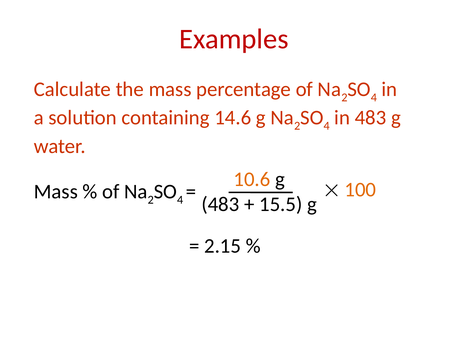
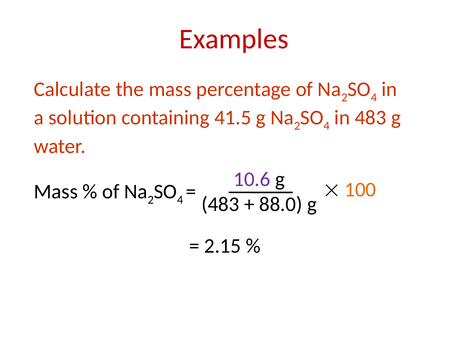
14.6: 14.6 -> 41.5
10.6 colour: orange -> purple
15.5: 15.5 -> 88.0
